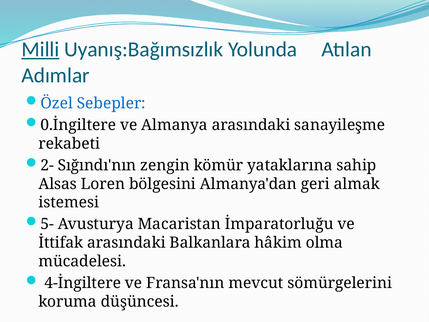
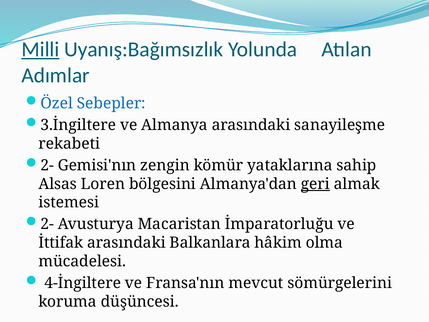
0.İngiltere: 0.İngiltere -> 3.İngiltere
Sığındı'nın: Sığındı'nın -> Gemisi'nın
geri underline: none -> present
5- at (47, 224): 5- -> 2-
